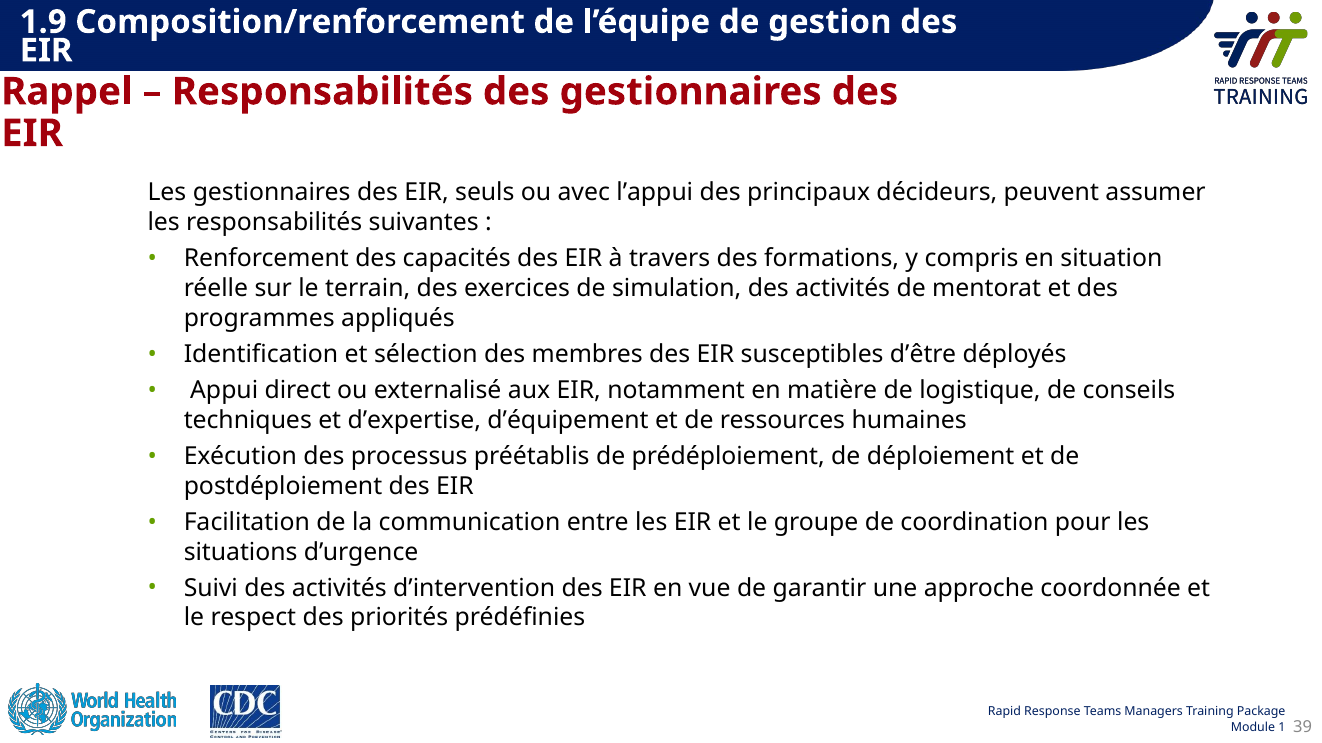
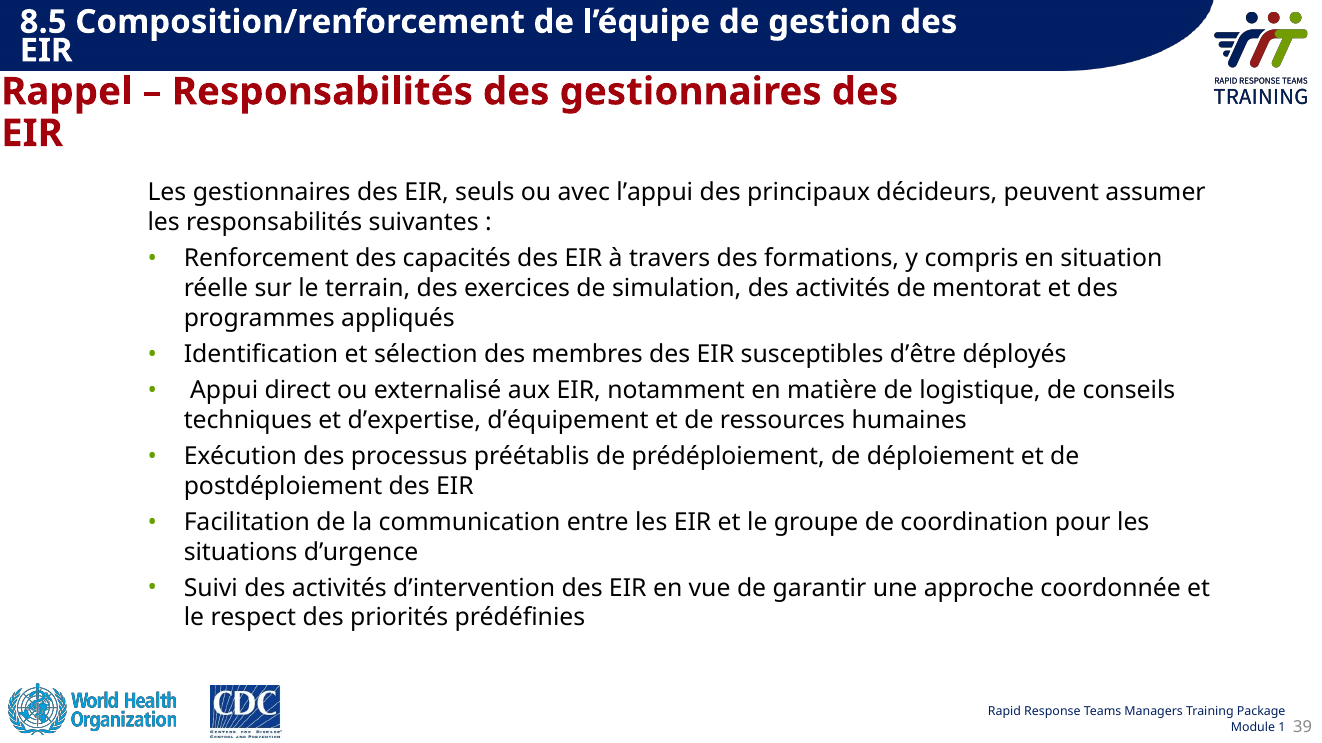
1.9: 1.9 -> 8.5
